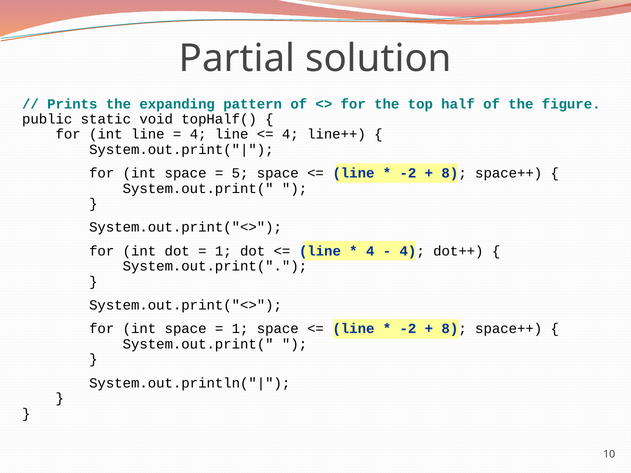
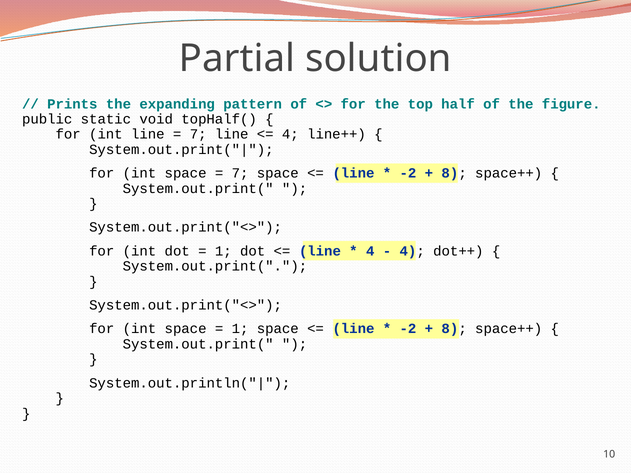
4 at (198, 134): 4 -> 7
5 at (240, 173): 5 -> 7
